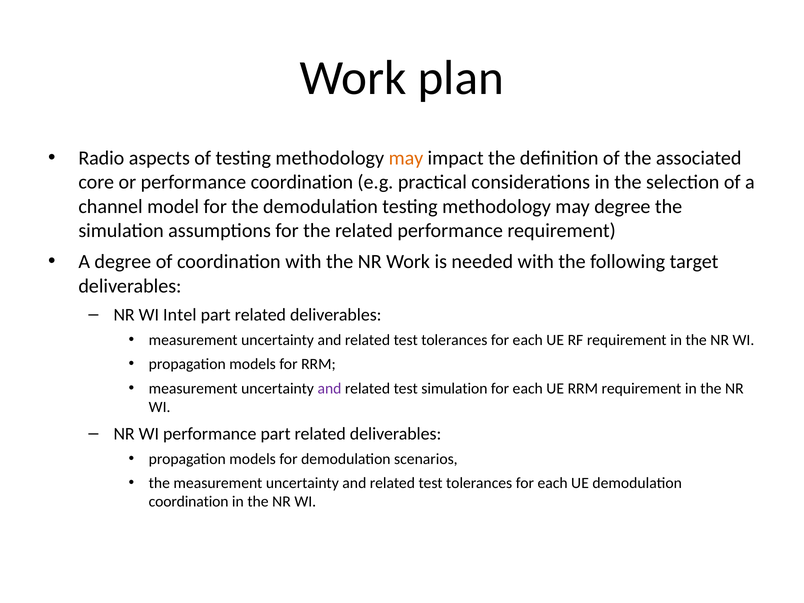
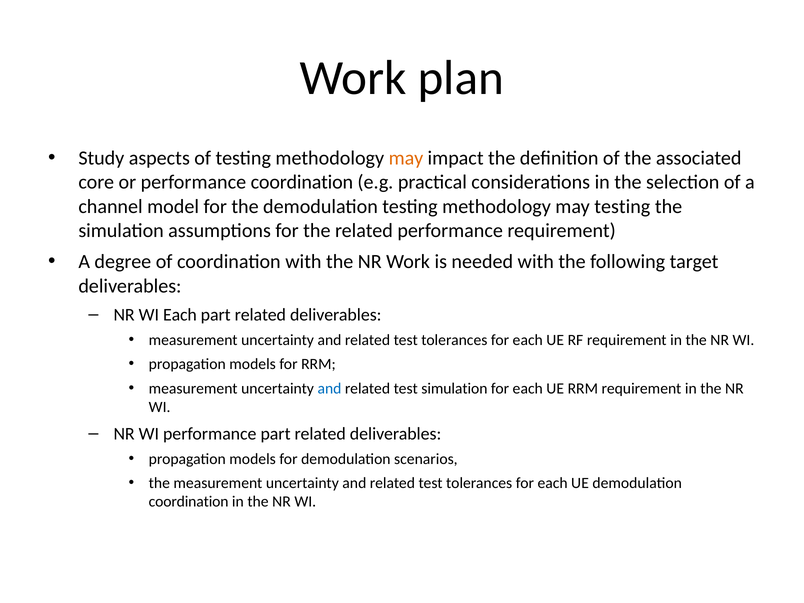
Radio: Radio -> Study
may degree: degree -> testing
WI Intel: Intel -> Each
and at (330, 388) colour: purple -> blue
